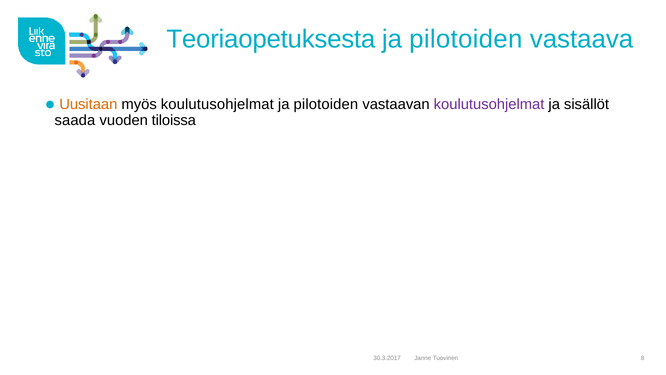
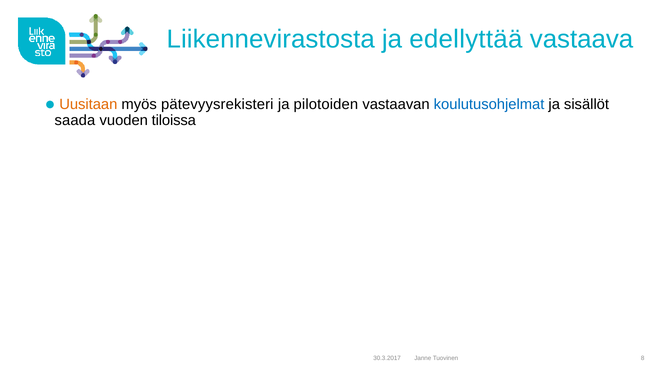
Teoriaopetuksesta: Teoriaopetuksesta -> Liikennevirastosta
pilotoiden at (466, 39): pilotoiden -> edellyttää
myös koulutusohjelmat: koulutusohjelmat -> pätevyysrekisteri
koulutusohjelmat at (489, 104) colour: purple -> blue
